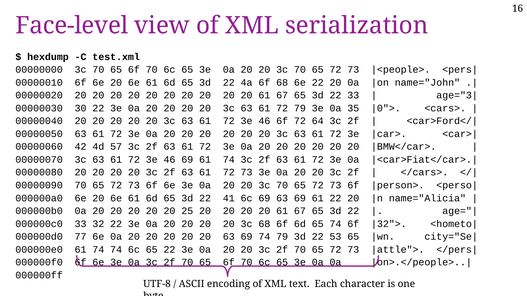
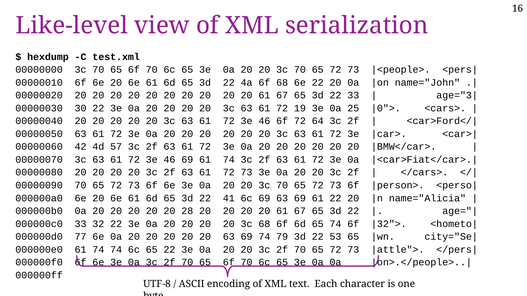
Face-level: Face-level -> Like-level
72 79: 79 -> 19
35: 35 -> 25
25: 25 -> 28
